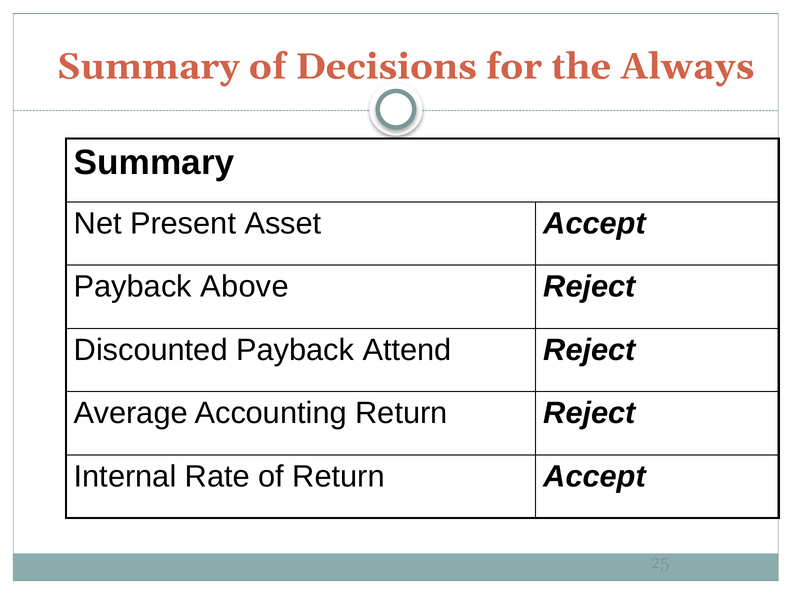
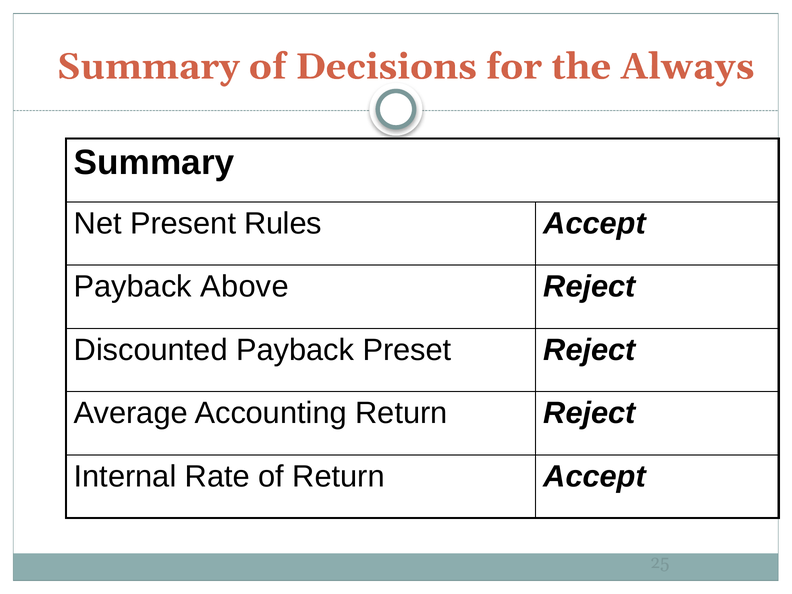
Asset: Asset -> Rules
Attend: Attend -> Preset
